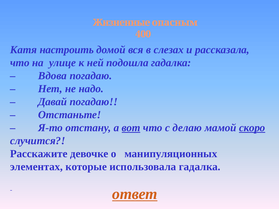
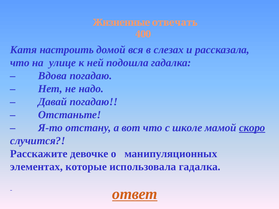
опасным: опасным -> отвечать
вот underline: present -> none
делаю: делаю -> школе
